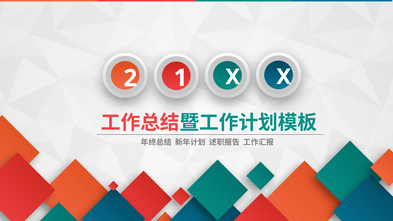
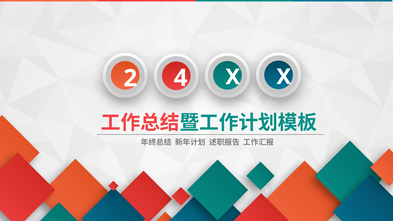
1: 1 -> 4
